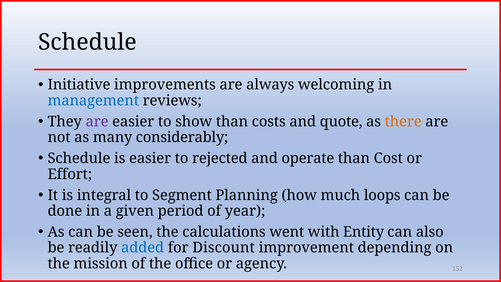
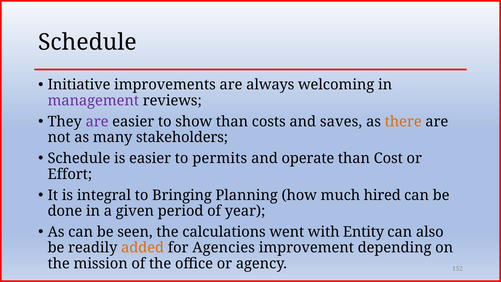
management colour: blue -> purple
quote: quote -> saves
considerably: considerably -> stakeholders
rejected: rejected -> permits
Segment: Segment -> Bringing
loops: loops -> hired
added colour: blue -> orange
Discount: Discount -> Agencies
